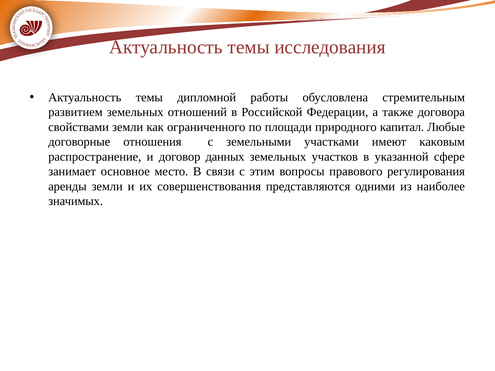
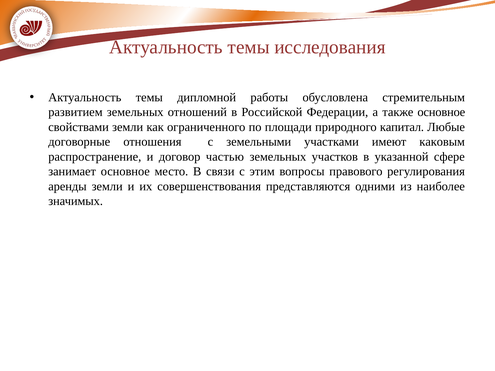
также договора: договора -> основное
данных: данных -> частью
